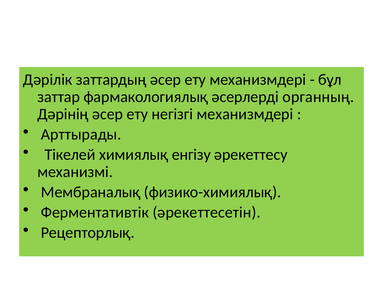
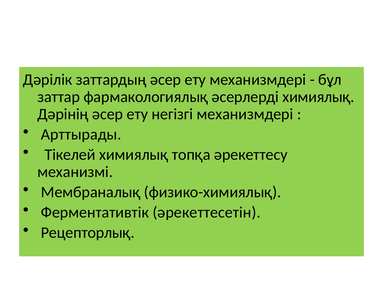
әсерлерді органның: органның -> химиялық
енгізу: енгізу -> топқа
